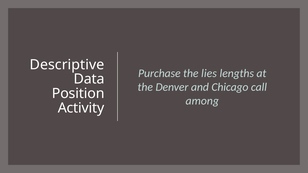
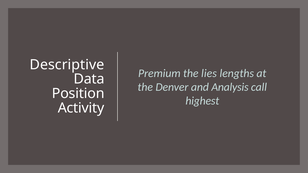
Purchase: Purchase -> Premium
Chicago: Chicago -> Analysis
among: among -> highest
